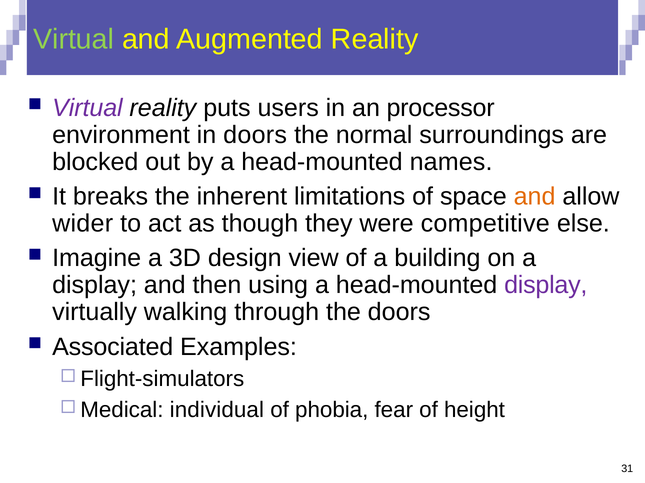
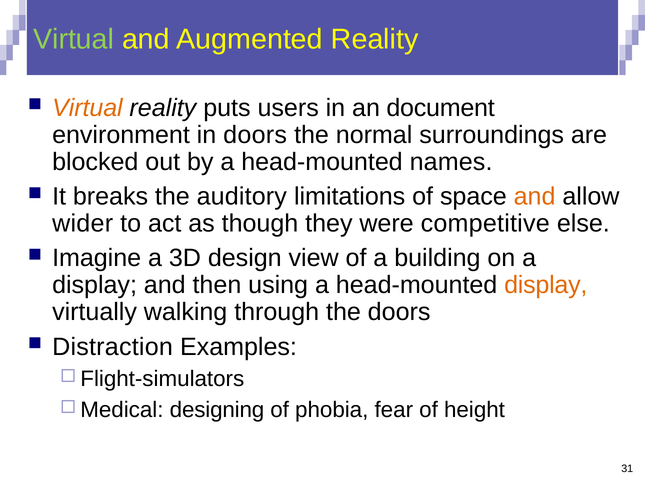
Virtual at (87, 108) colour: purple -> orange
processor: processor -> document
inherent: inherent -> auditory
display at (546, 286) colour: purple -> orange
Associated: Associated -> Distraction
individual: individual -> designing
